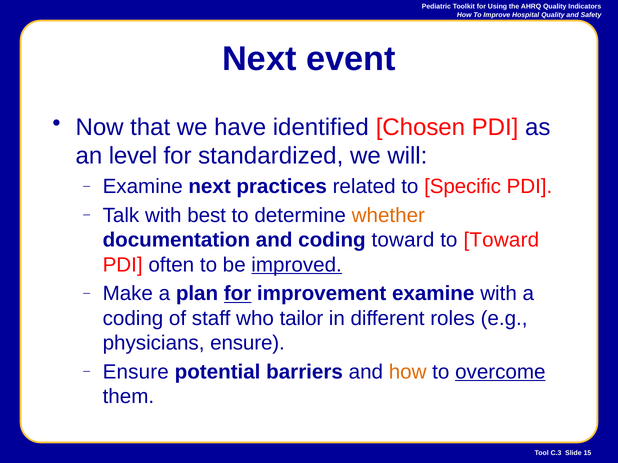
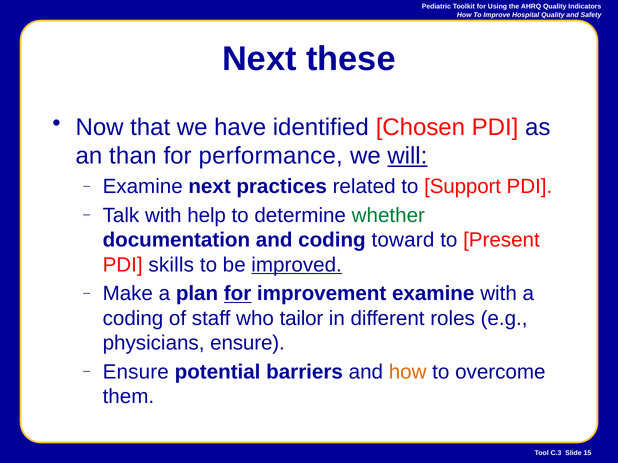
event: event -> these
level: level -> than
standardized: standardized -> performance
will underline: none -> present
Specific: Specific -> Support
best: best -> help
whether colour: orange -> green
to Toward: Toward -> Present
often: often -> skills
overcome underline: present -> none
